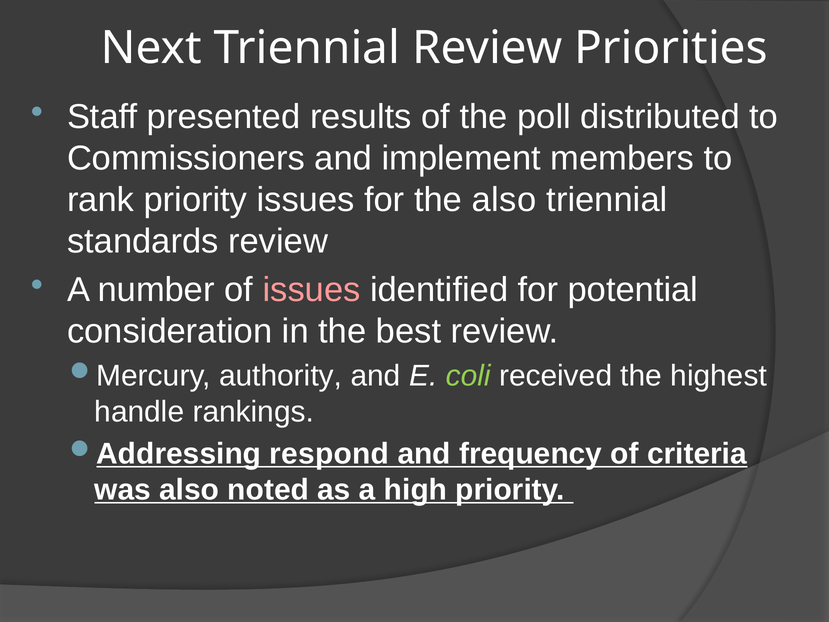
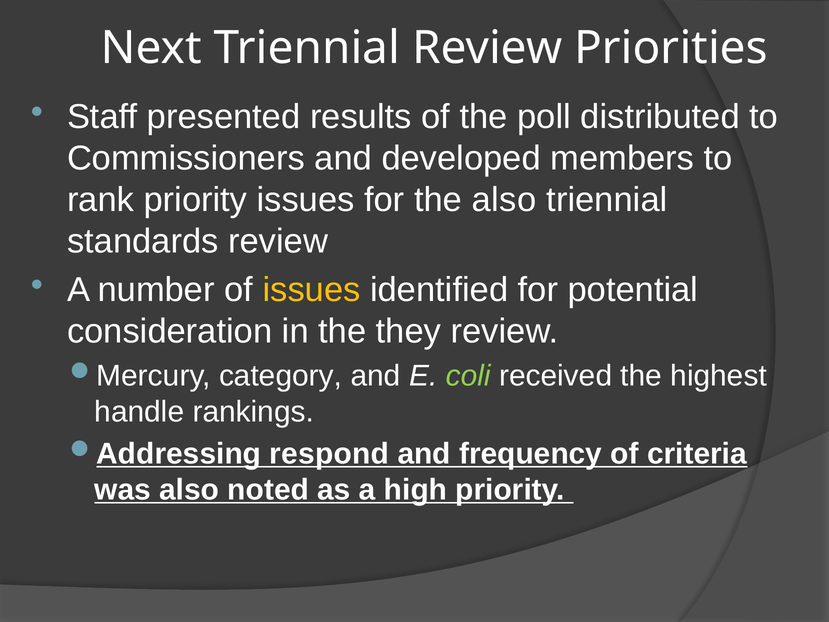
implement: implement -> developed
issues at (312, 290) colour: pink -> yellow
best: best -> they
authority: authority -> category
